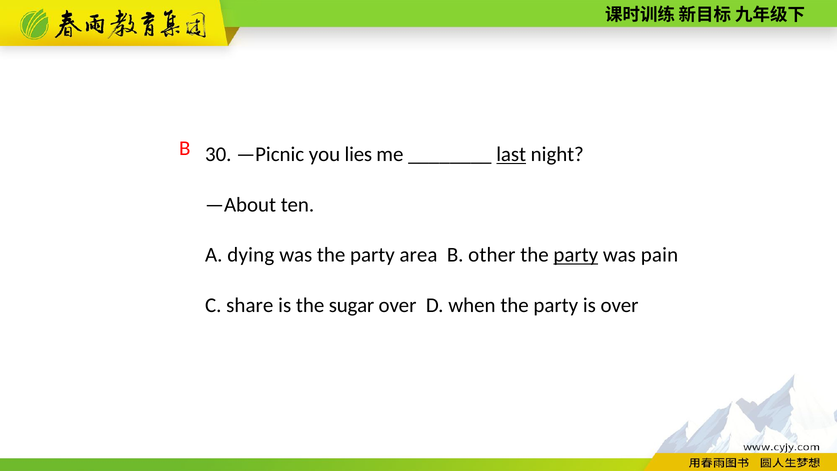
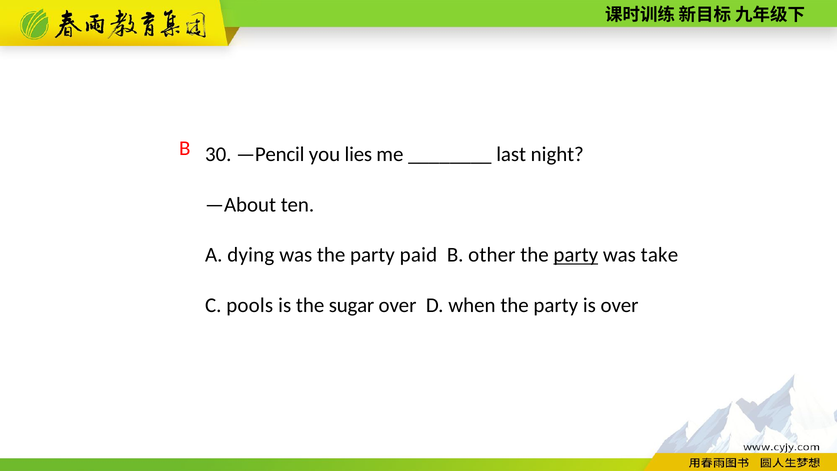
—Picnic: —Picnic -> —Pencil
last underline: present -> none
area: area -> paid
pain: pain -> take
share: share -> pools
